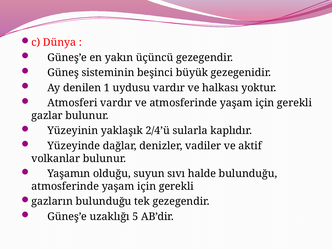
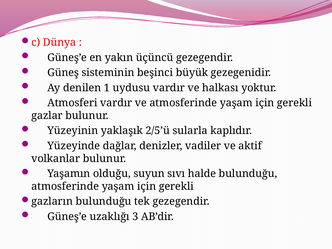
2/4’ü: 2/4’ü -> 2/5’ü
5: 5 -> 3
